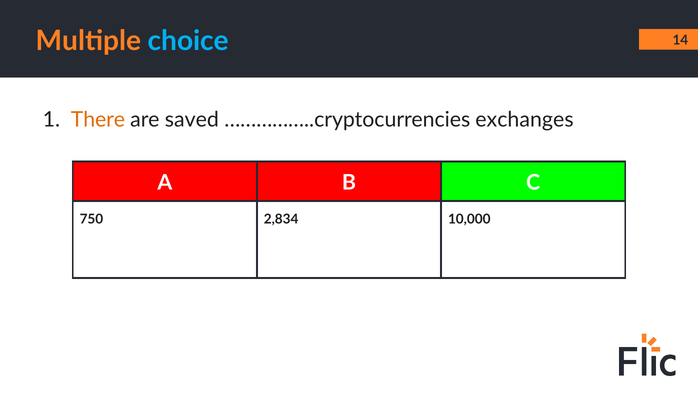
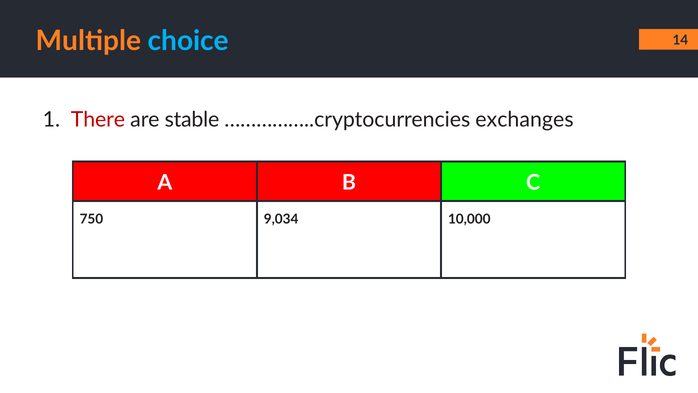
There colour: orange -> red
saved: saved -> stable
2,834: 2,834 -> 9,034
